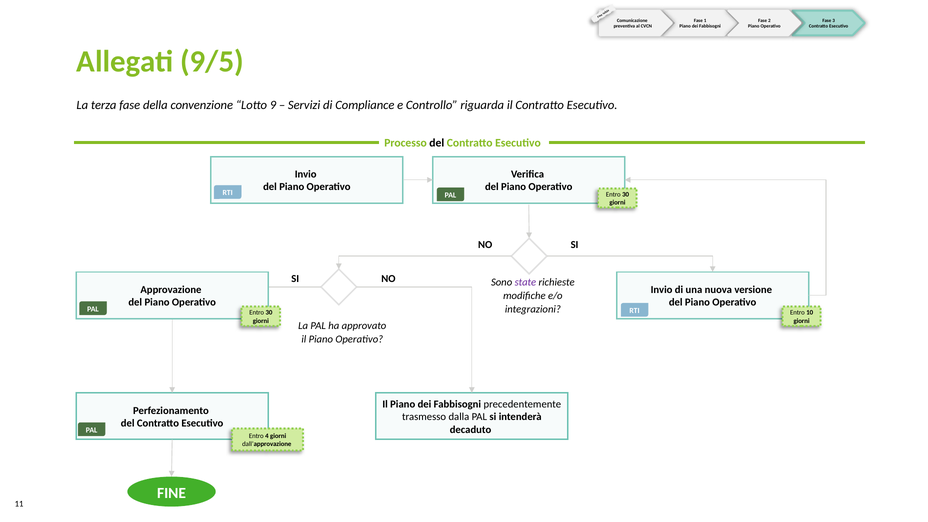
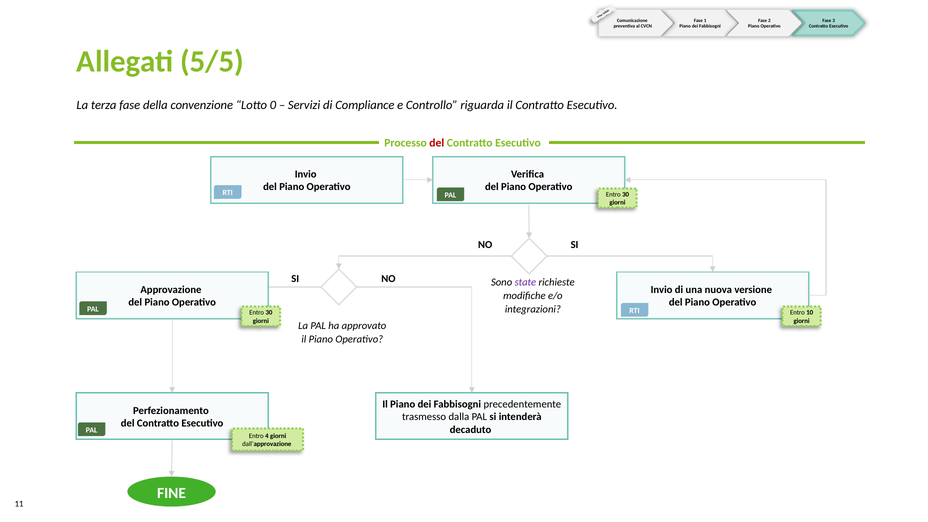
9/5: 9/5 -> 5/5
9: 9 -> 0
del at (437, 143) colour: black -> red
